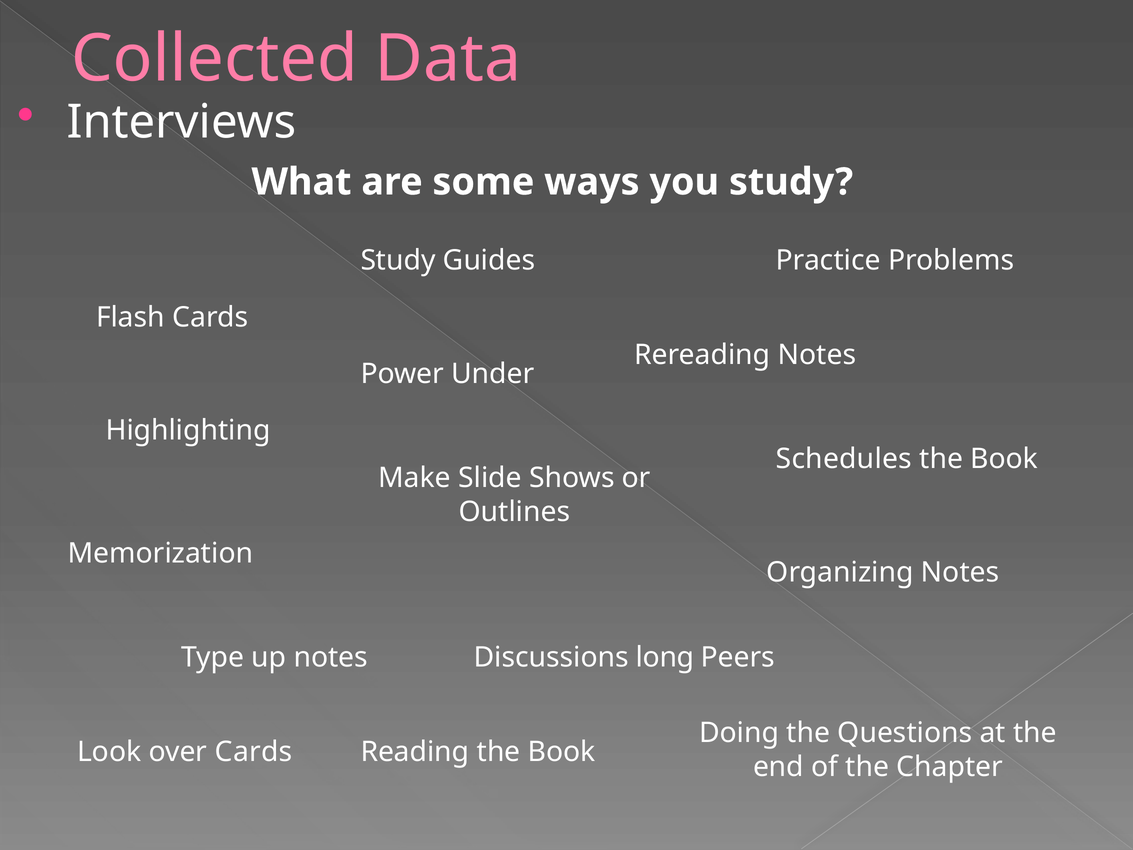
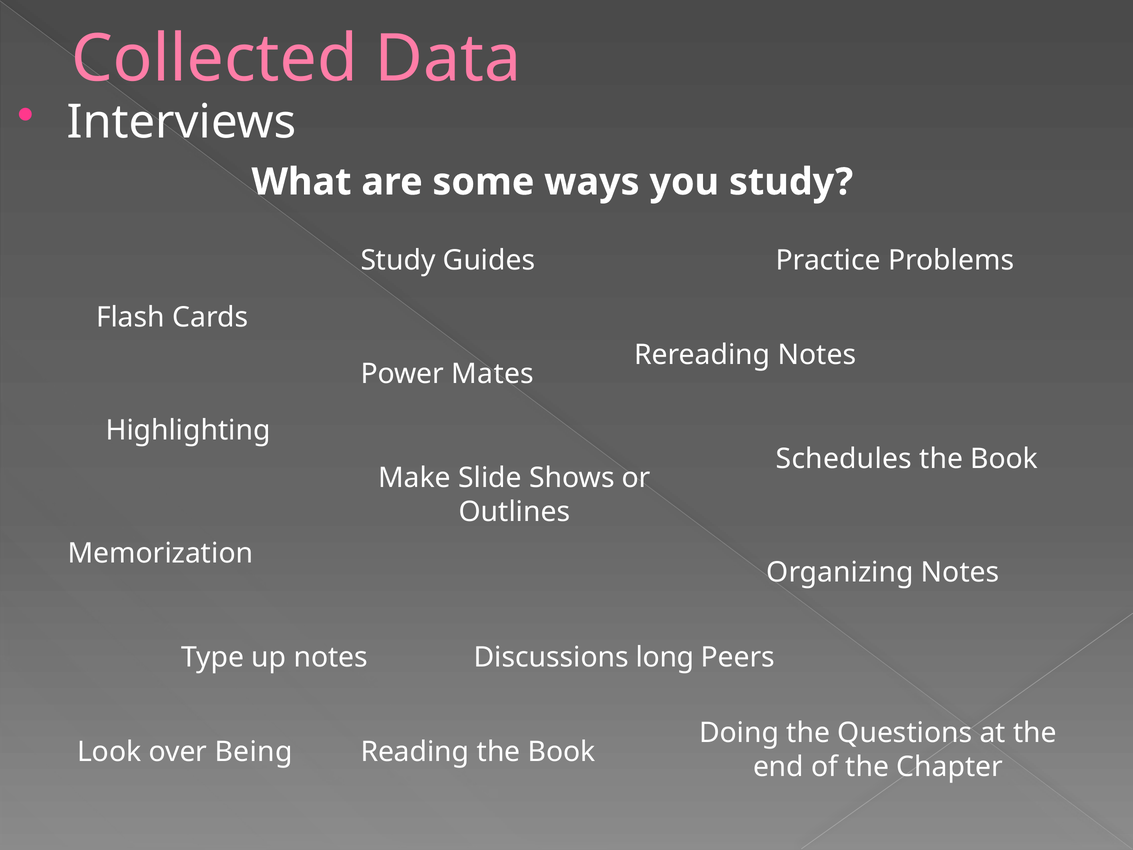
Under: Under -> Mates
over Cards: Cards -> Being
